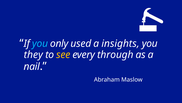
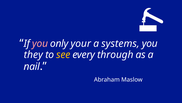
you at (40, 43) colour: light blue -> pink
used: used -> your
insights: insights -> systems
